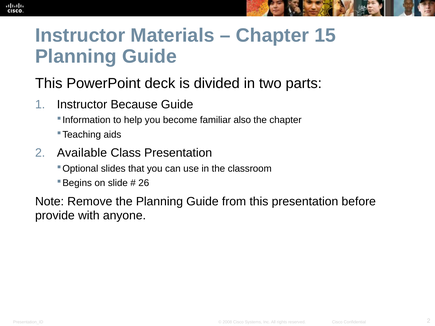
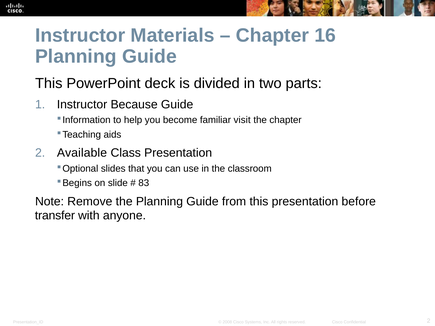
15: 15 -> 16
also: also -> visit
26: 26 -> 83
provide: provide -> transfer
